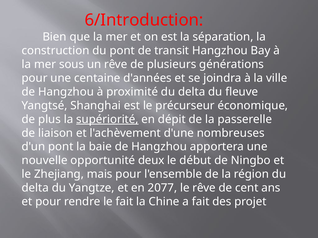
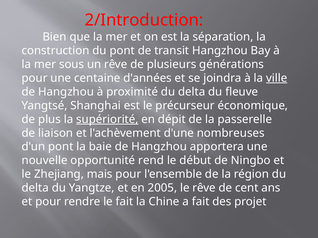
6/Introduction: 6/Introduction -> 2/Introduction
ville underline: none -> present
deux: deux -> rend
2077: 2077 -> 2005
